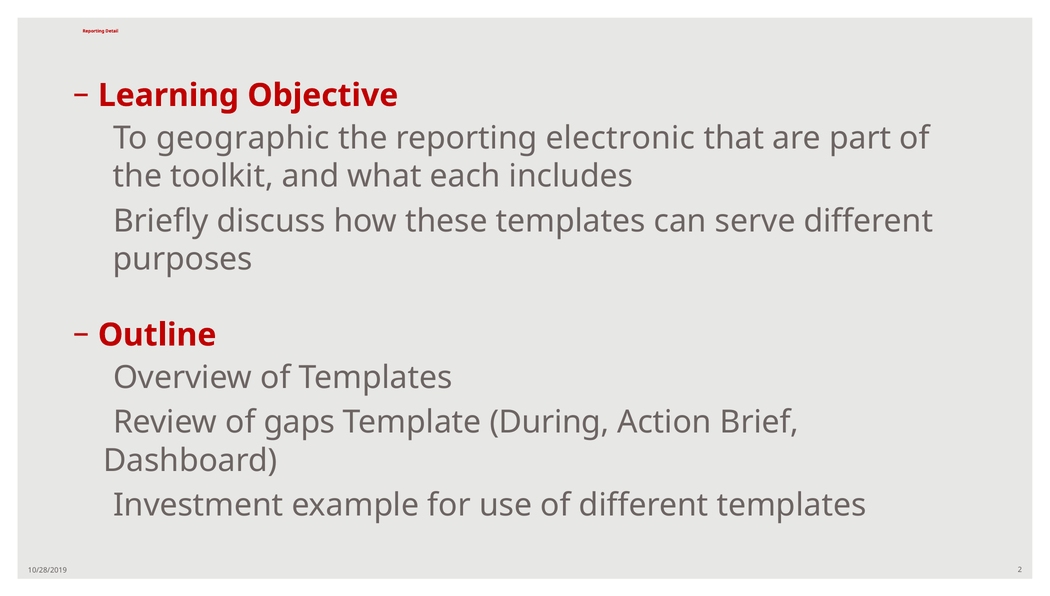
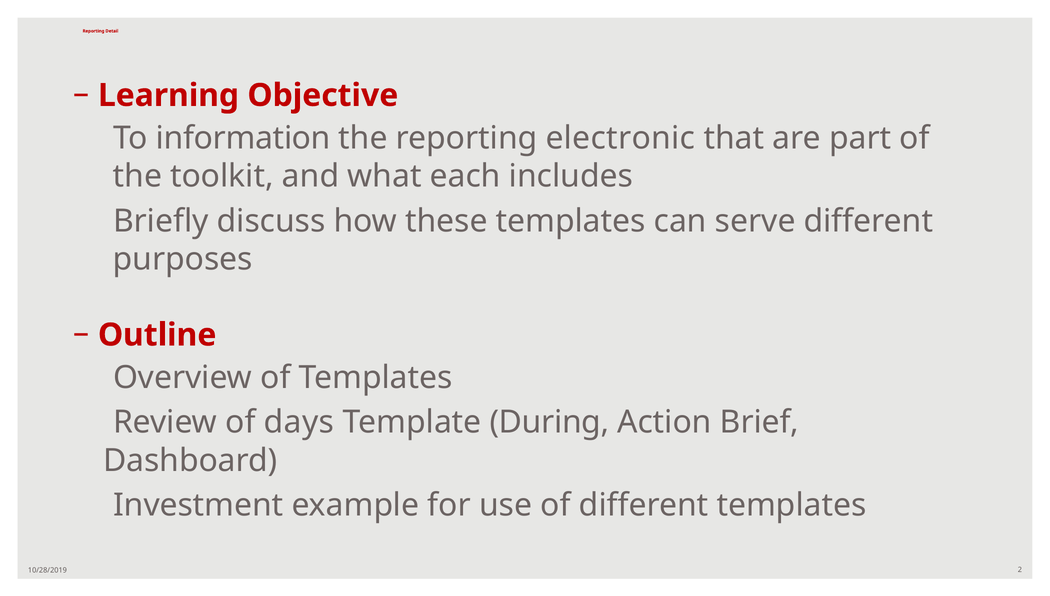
geographic: geographic -> information
gaps: gaps -> days
